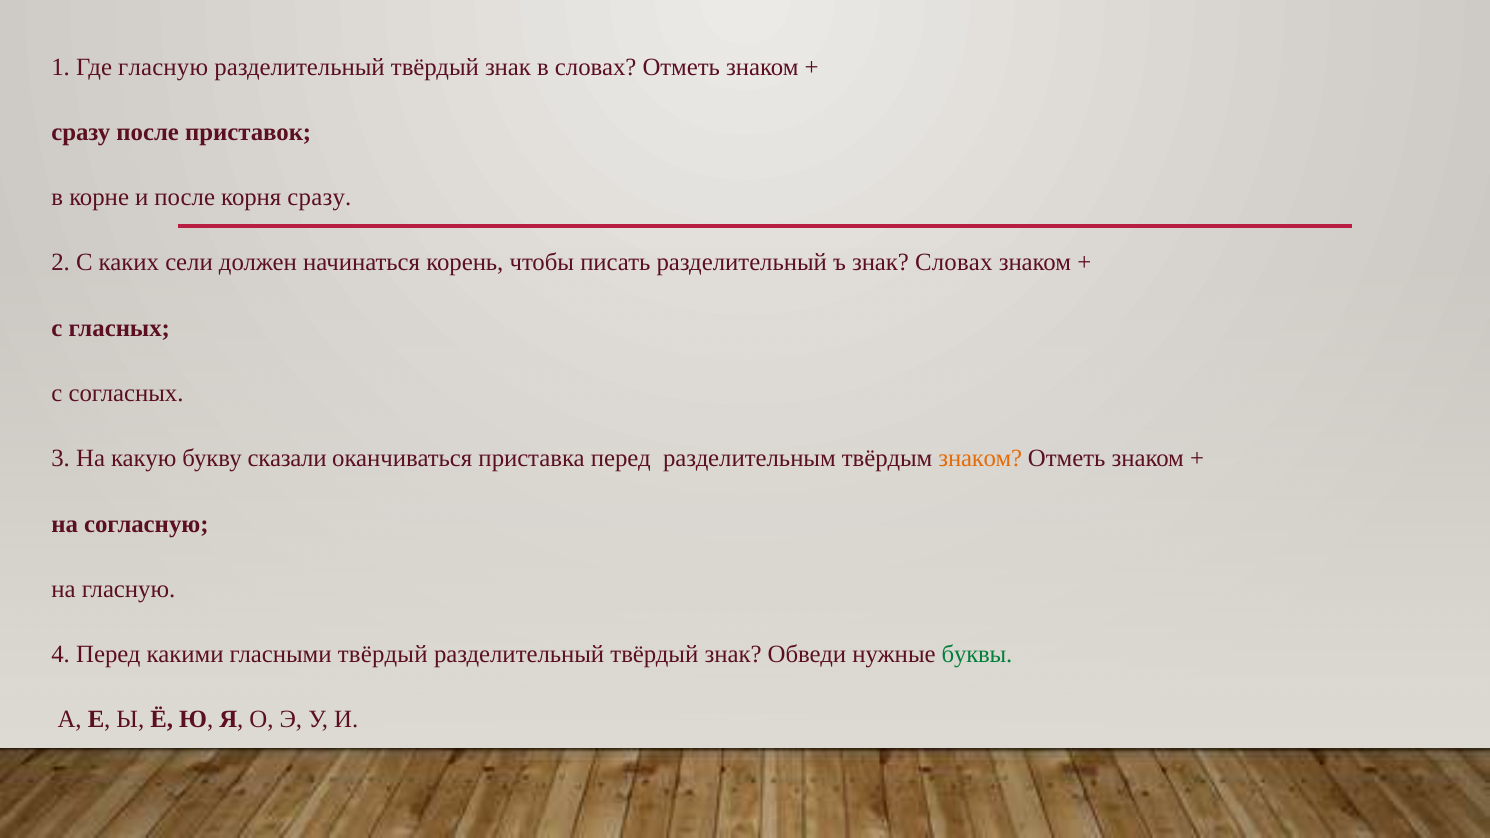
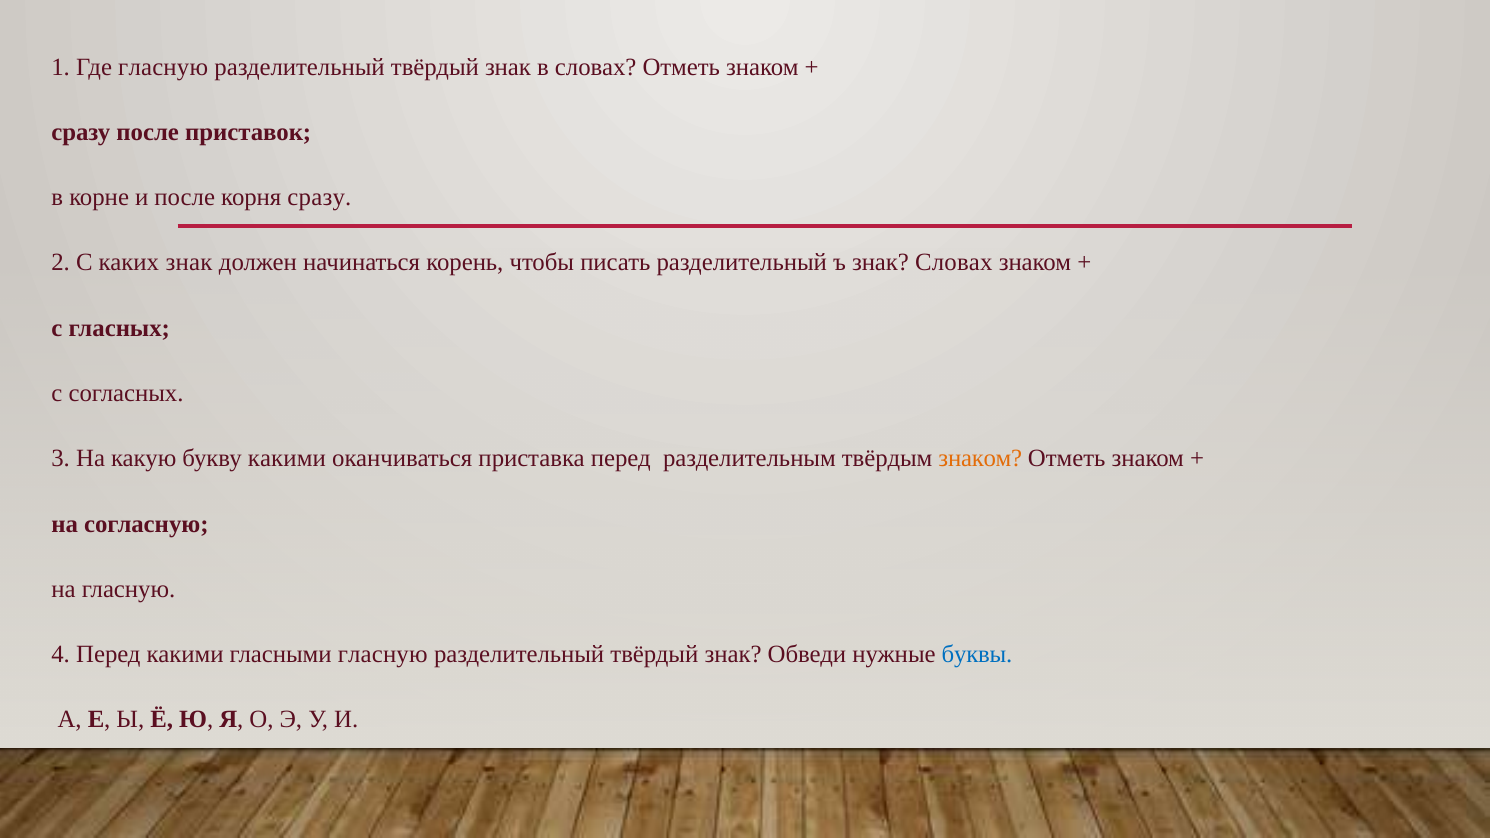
каких сели: сели -> знак
букву сказали: сказали -> какими
гласными твёрдый: твёрдый -> гласную
буквы colour: green -> blue
